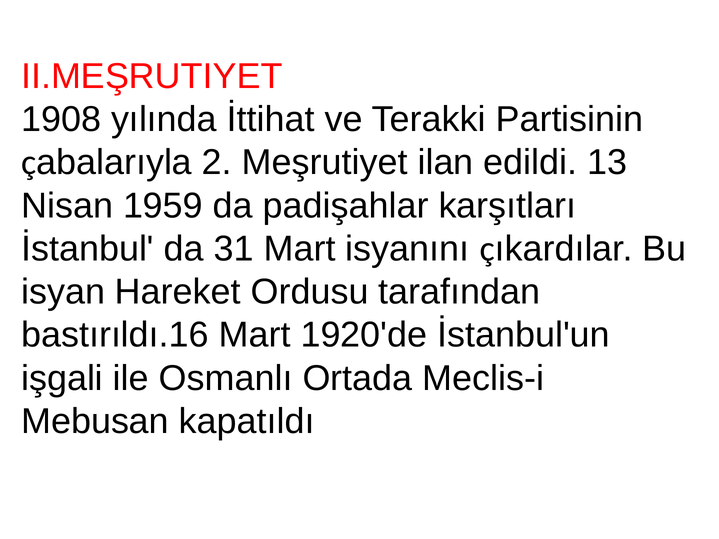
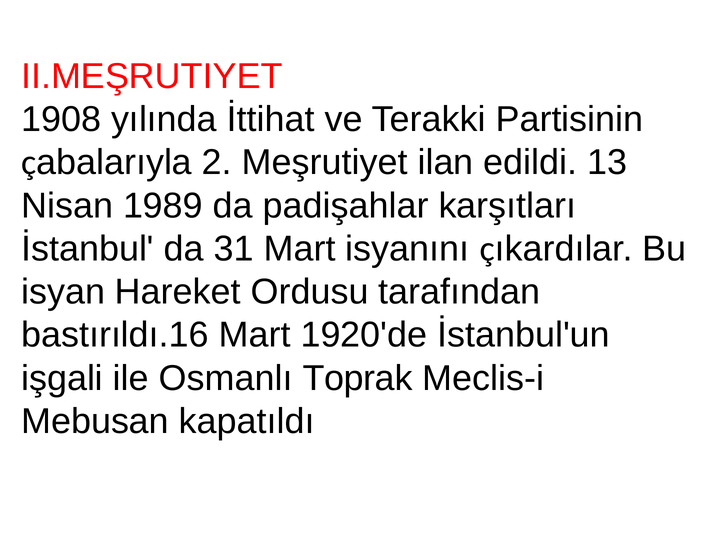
1959: 1959 -> 1989
Ortada: Ortada -> Toprak
